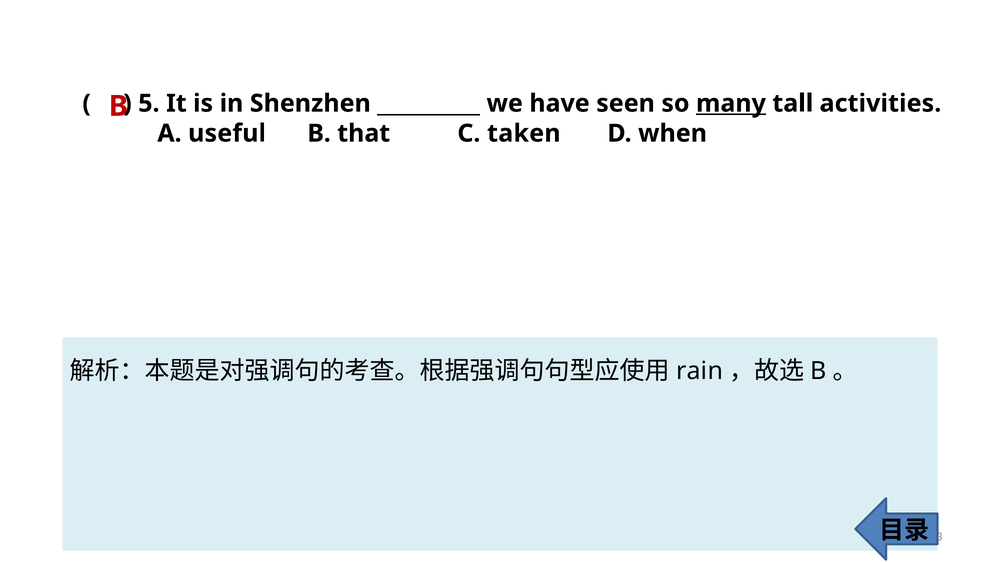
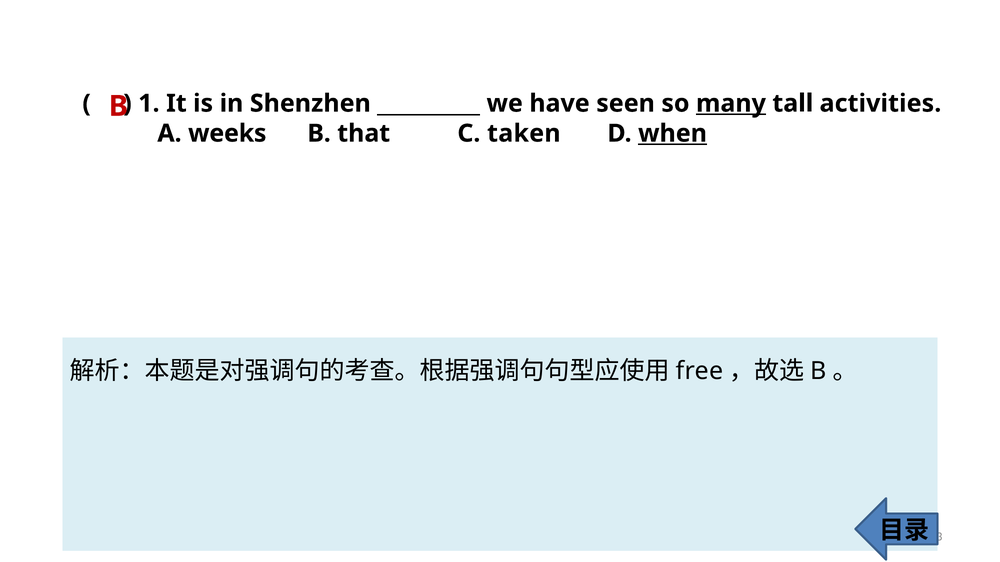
5: 5 -> 1
useful: useful -> weeks
when underline: none -> present
rain: rain -> free
